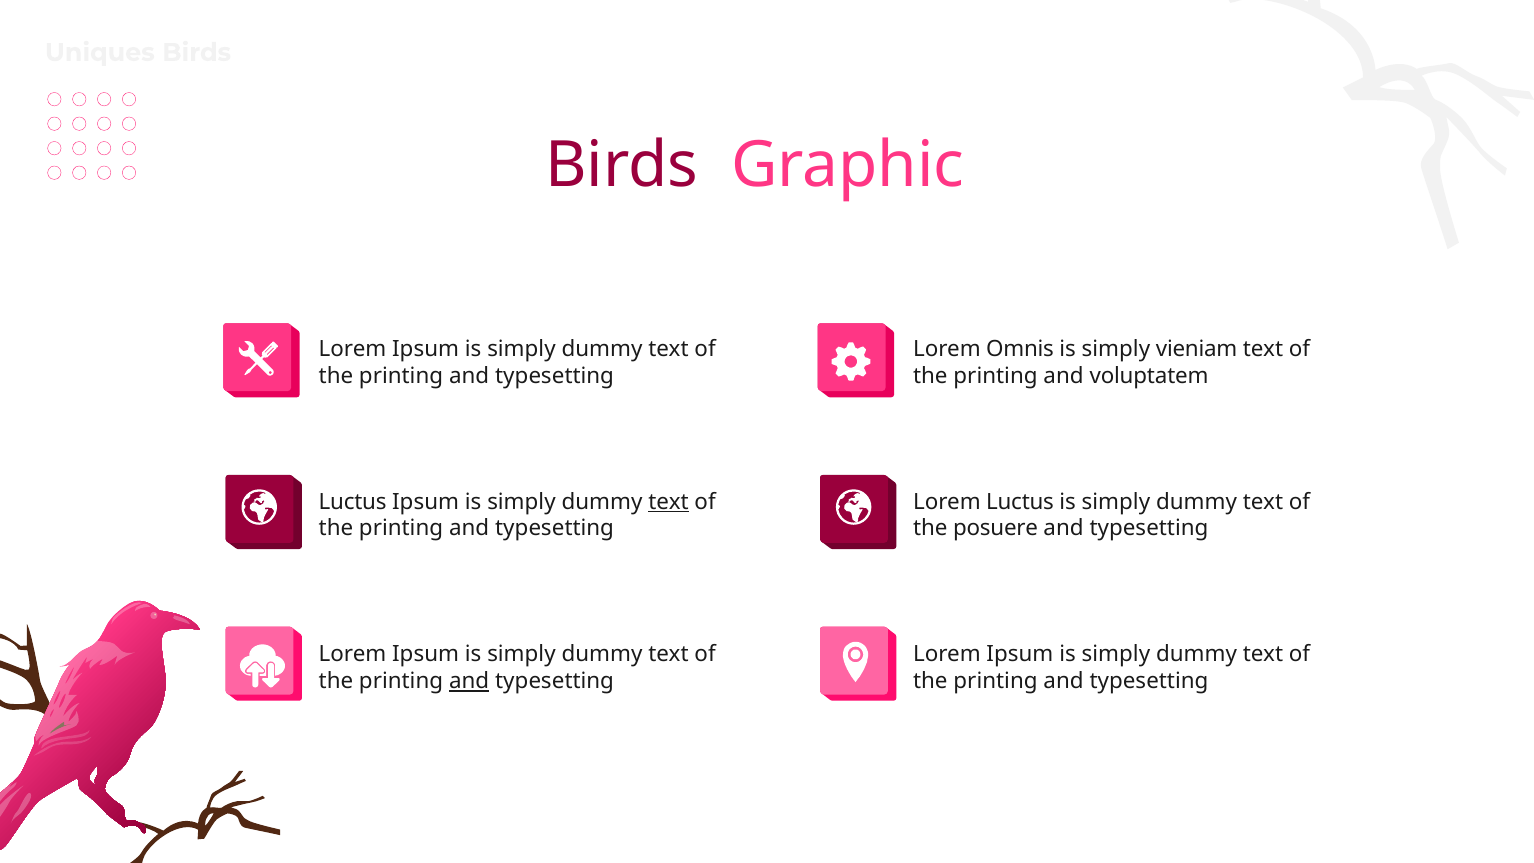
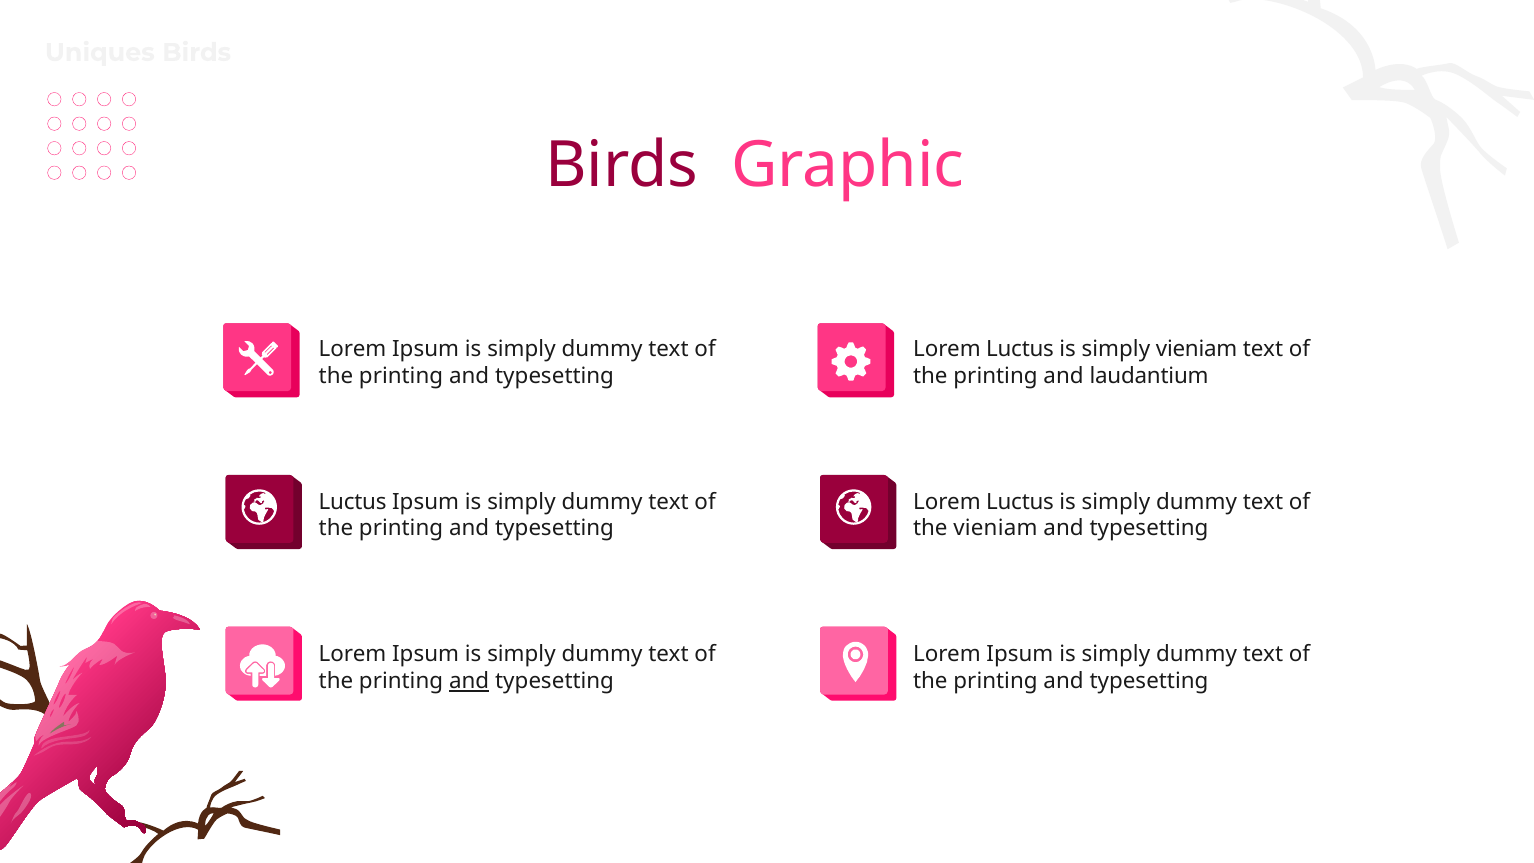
Omnis at (1020, 349): Omnis -> Luctus
voluptatem: voluptatem -> laudantium
text at (669, 502) underline: present -> none
the posuere: posuere -> vieniam
